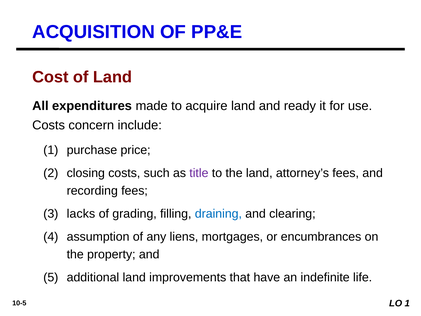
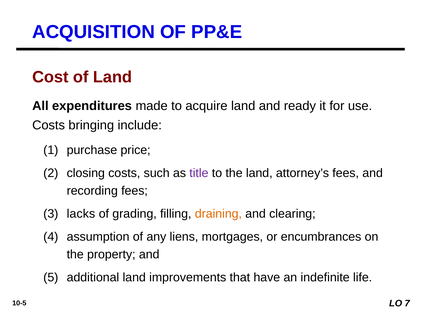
concern: concern -> bringing
draining colour: blue -> orange
LO 1: 1 -> 7
